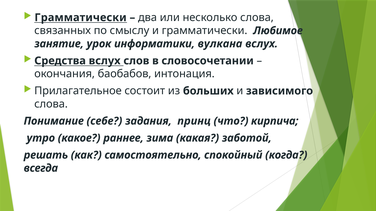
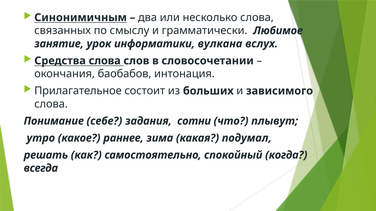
Грамматически at (81, 18): Грамматически -> Синонимичным
Средства вслух: вслух -> слова
принц: принц -> сотни
кирпича: кирпича -> плывут
заботой: заботой -> подумал
